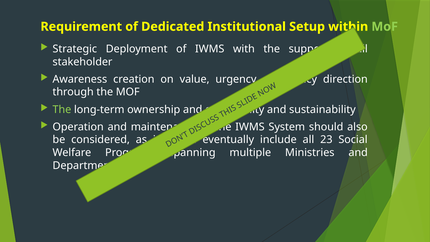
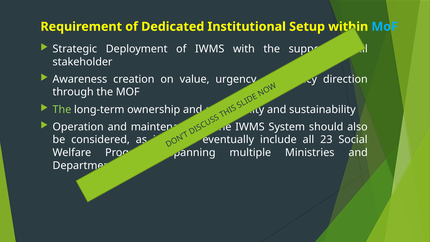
MoF at (385, 27) colour: light green -> light blue
